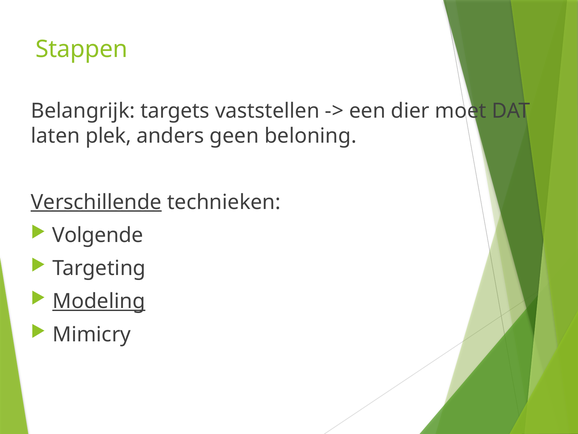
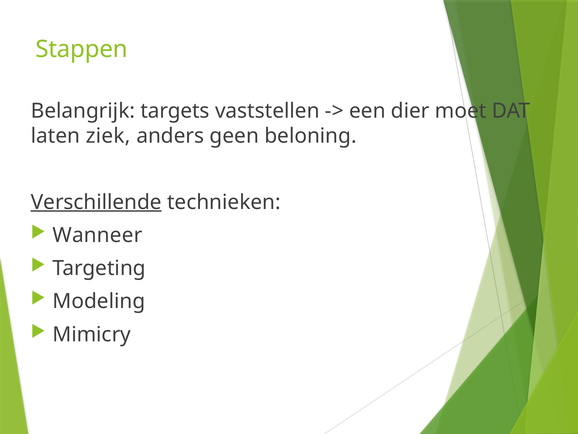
plek: plek -> ziek
Volgende: Volgende -> Wanneer
Modeling underline: present -> none
